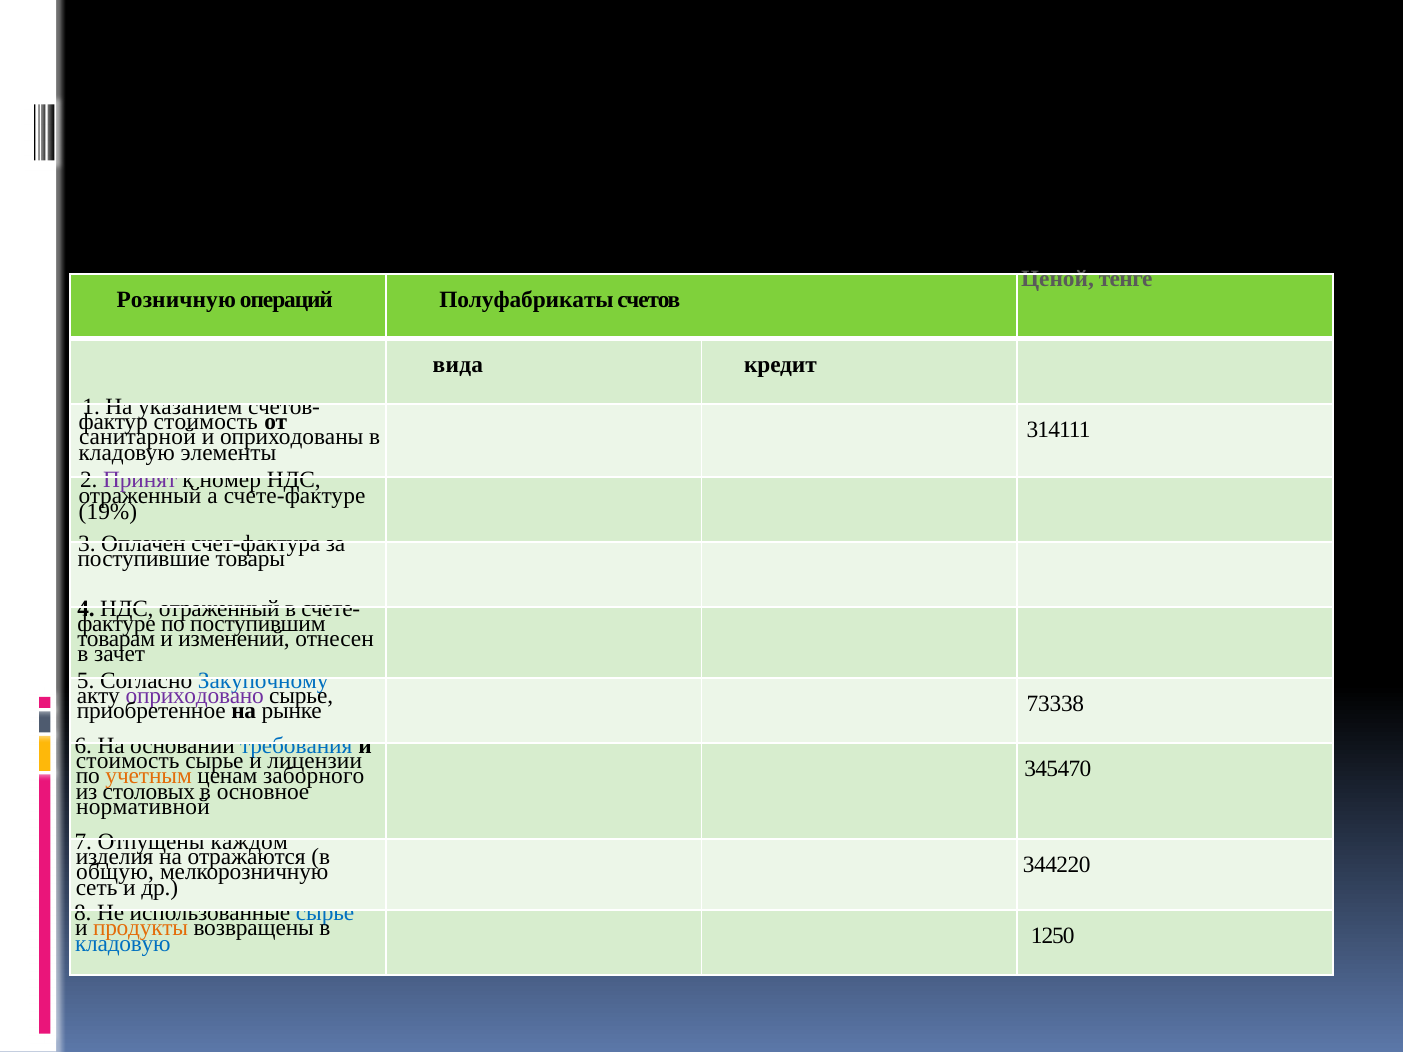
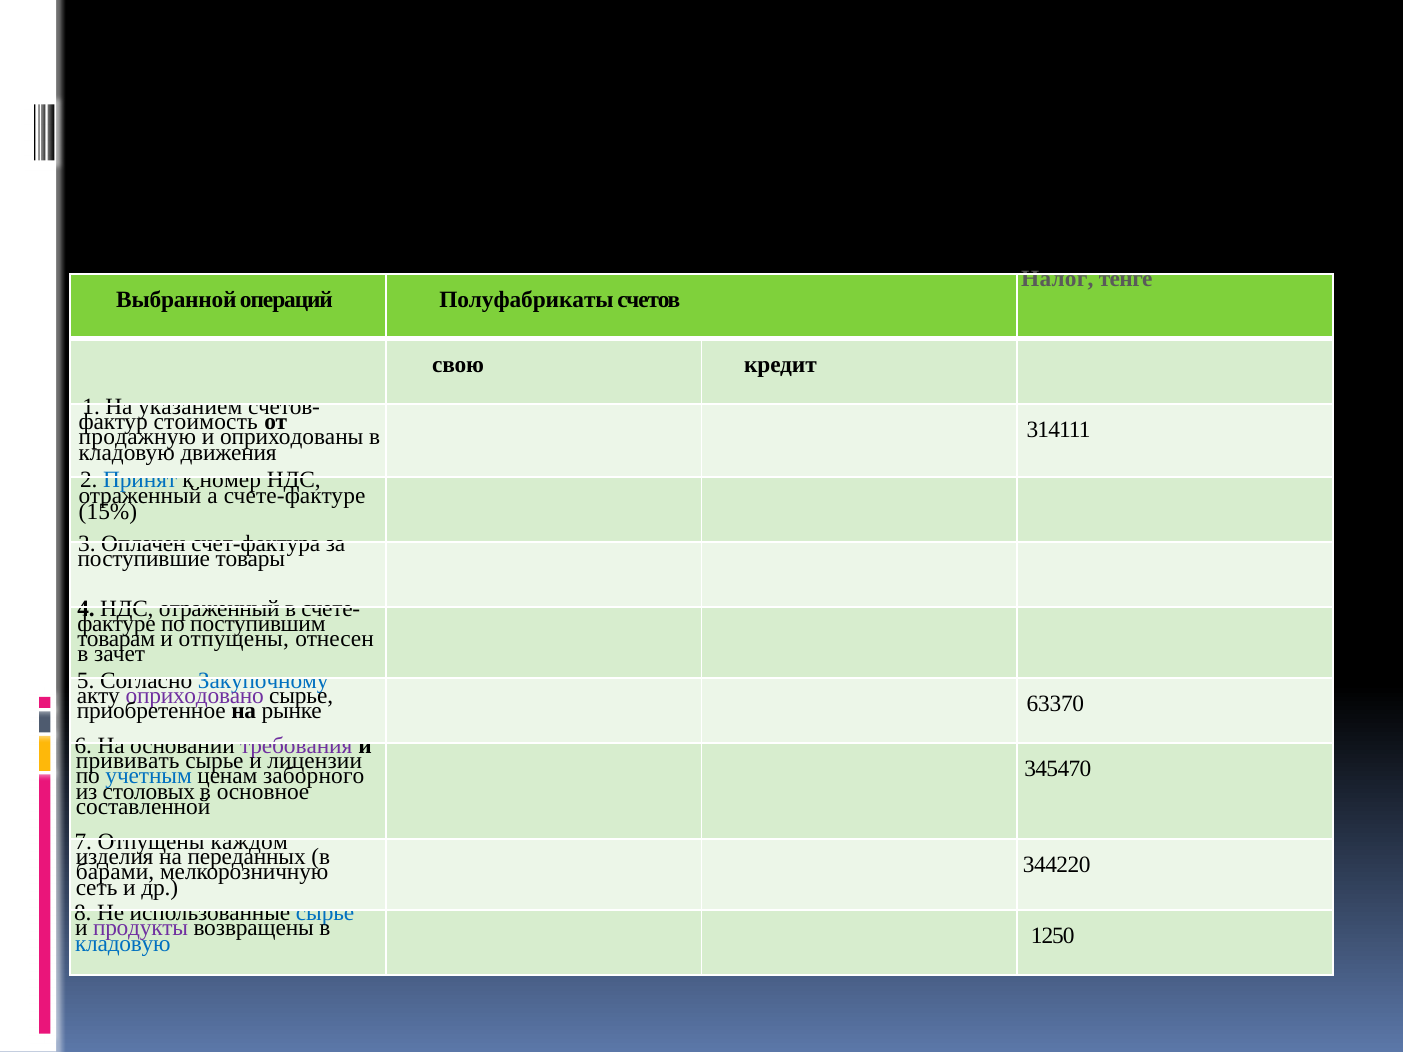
Ценой: Ценой -> Налог
Розничную: Розничную -> Выбранной
вида: вида -> свою
санитарной: санитарной -> продажную
элементы: элементы -> движения
Принят colour: purple -> blue
19%: 19% -> 15%
и изменений: изменений -> отпущены
73338: 73338 -> 63370
требования colour: blue -> purple
стоимость at (128, 761): стоимость -> прививать
учетным colour: orange -> blue
нормативной: нормативной -> составленной
отражаются: отражаются -> переданных
общую: общую -> барами
продукты colour: orange -> purple
